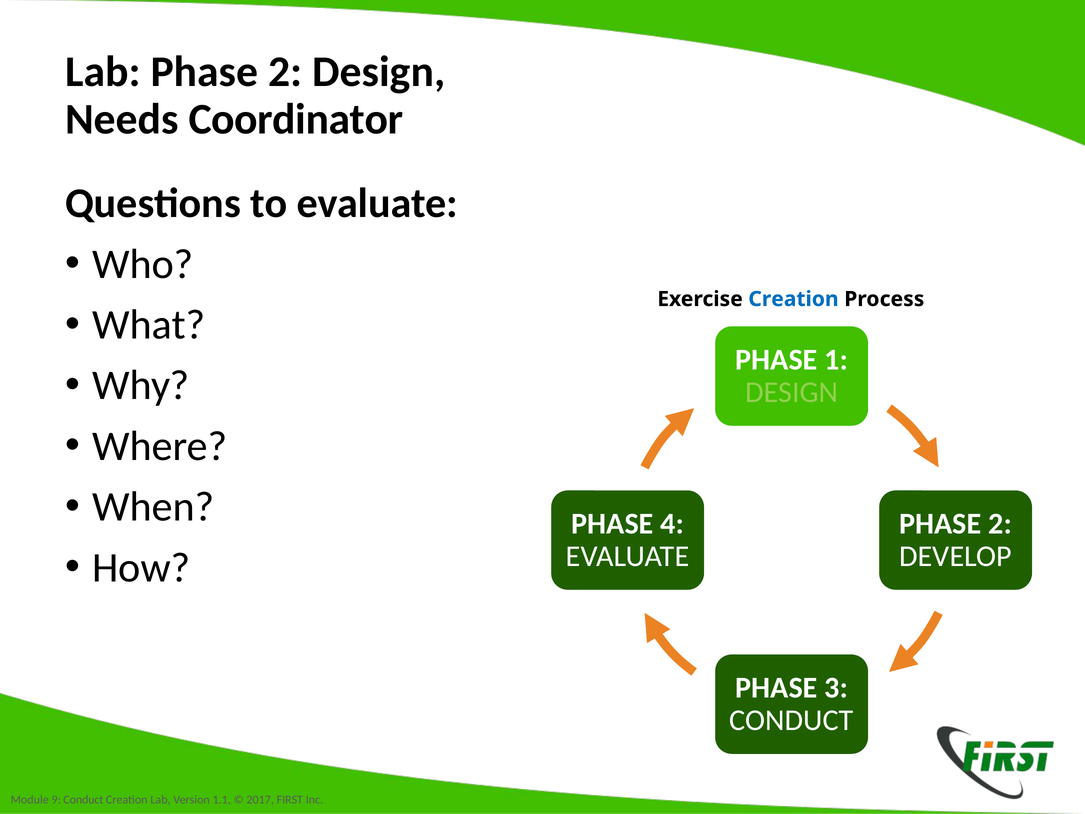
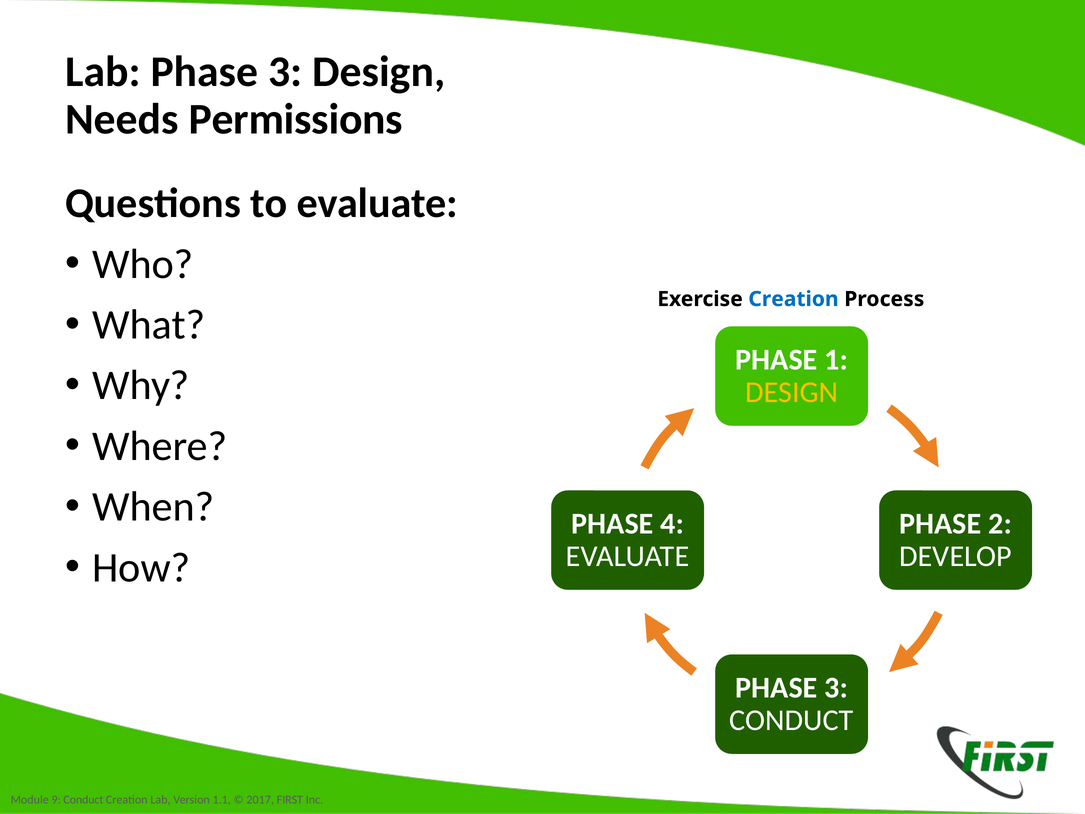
Lab Phase 2: 2 -> 3
Coordinator: Coordinator -> Permissions
DESIGN at (792, 392) colour: light green -> yellow
